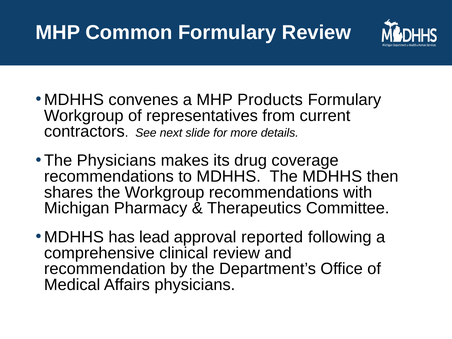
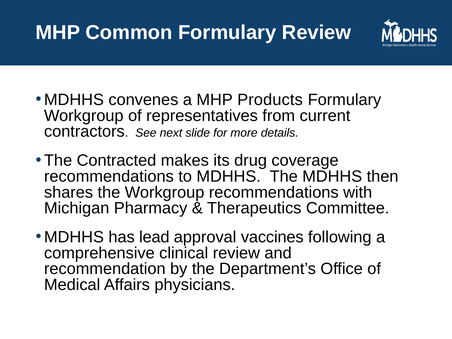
The Physicians: Physicians -> Contracted
reported: reported -> vaccines
